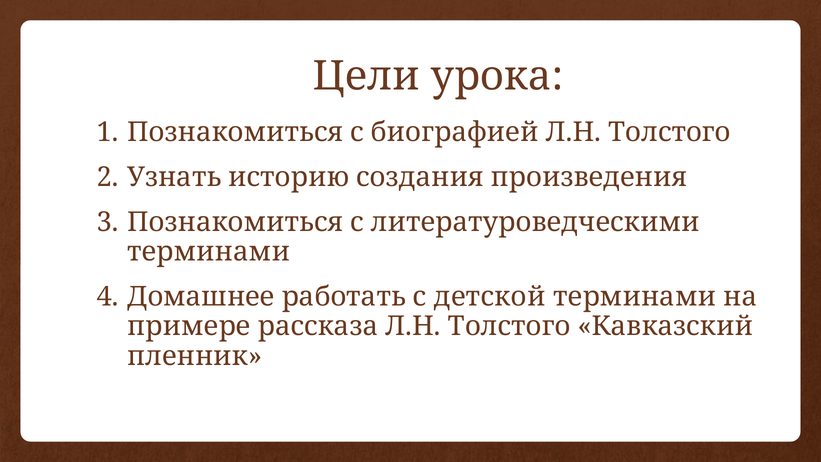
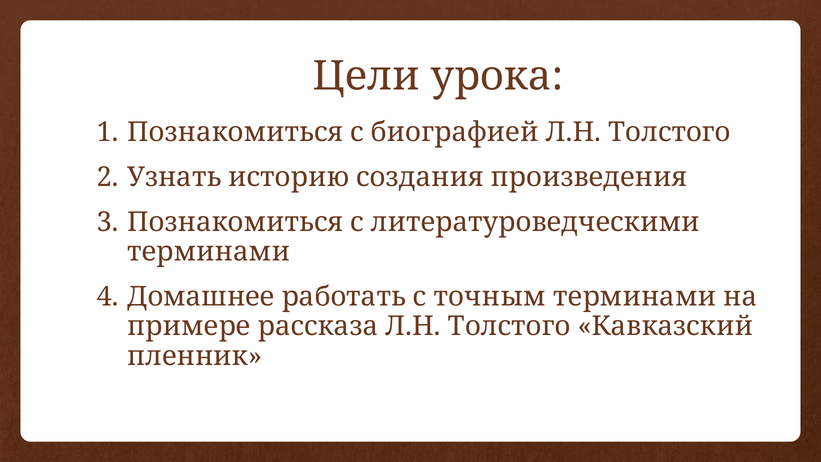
детской: детской -> точным
